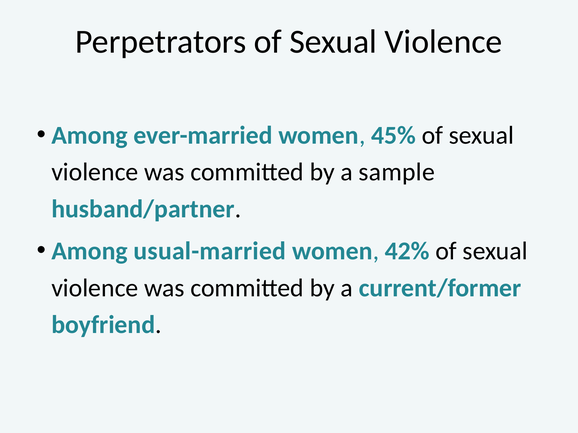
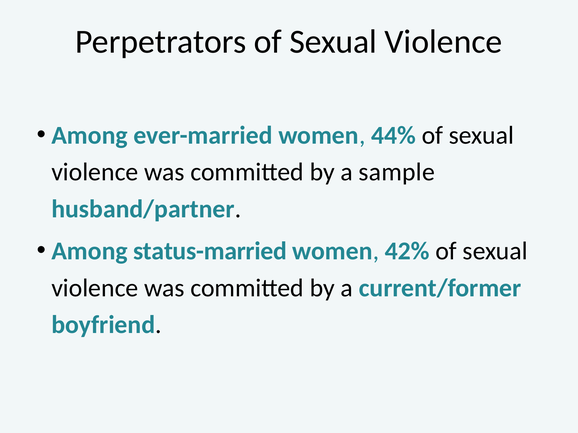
45%: 45% -> 44%
usual-married: usual-married -> status-married
